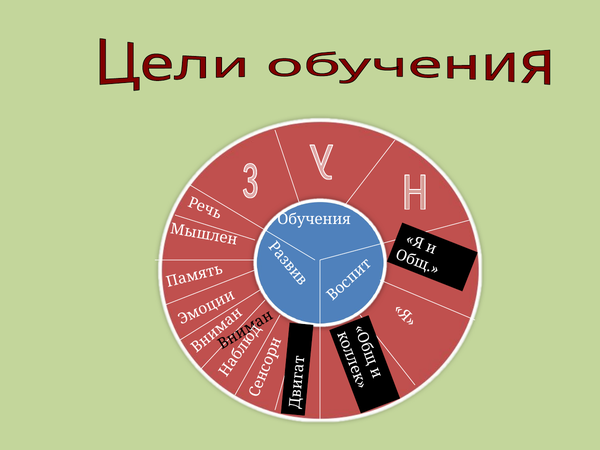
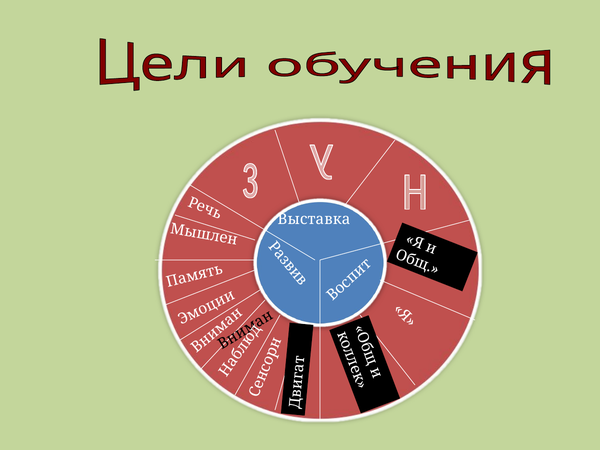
Обучения: Обучения -> Выставка
